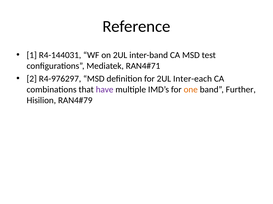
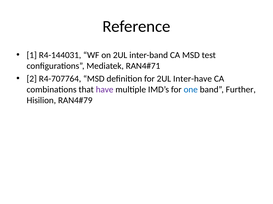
R4-976297: R4-976297 -> R4-707764
Inter-each: Inter-each -> Inter-have
one colour: orange -> blue
